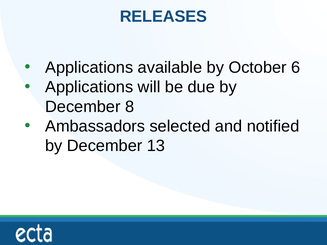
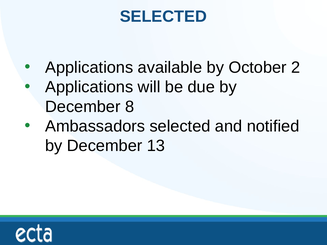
RELEASES at (163, 17): RELEASES -> SELECTED
6: 6 -> 2
